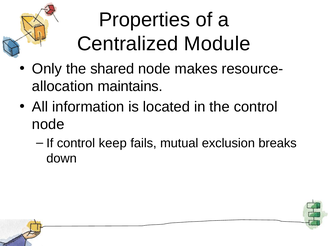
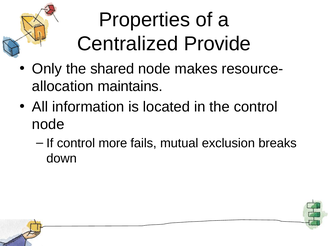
Module: Module -> Provide
keep: keep -> more
